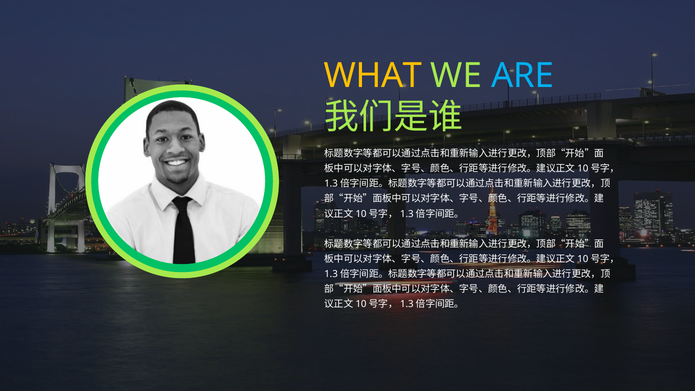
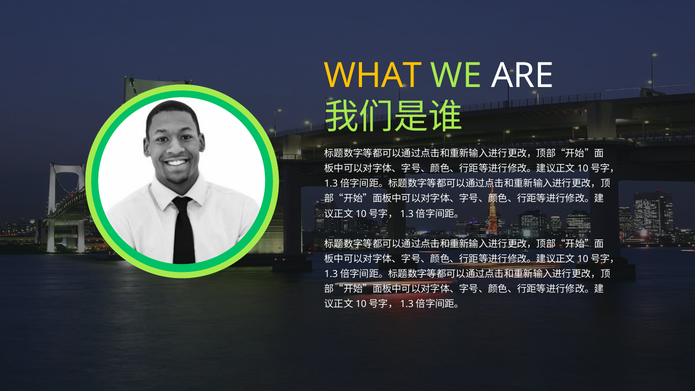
ARE colour: light blue -> white
